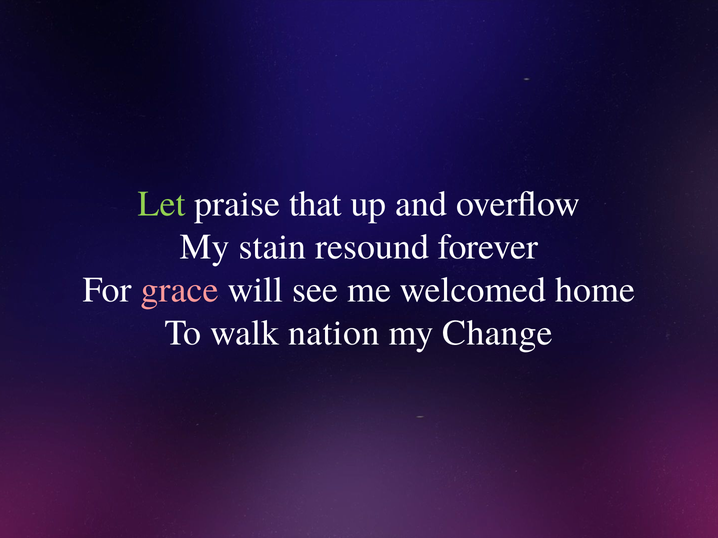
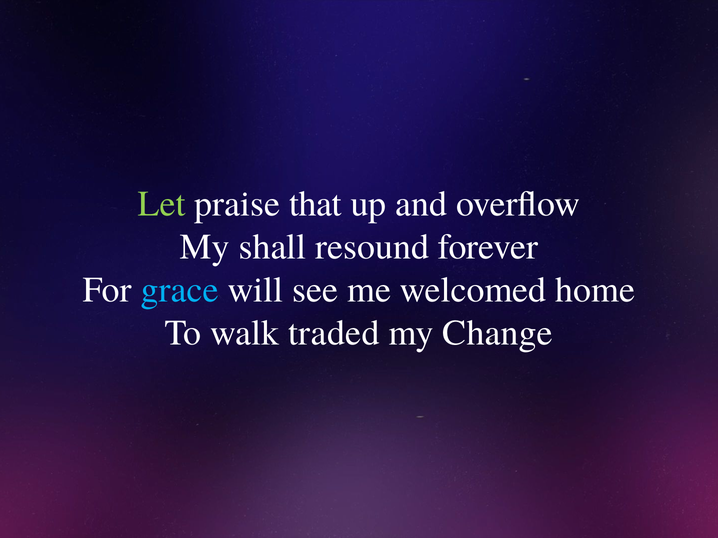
stain: stain -> shall
grace colour: pink -> light blue
nation: nation -> traded
